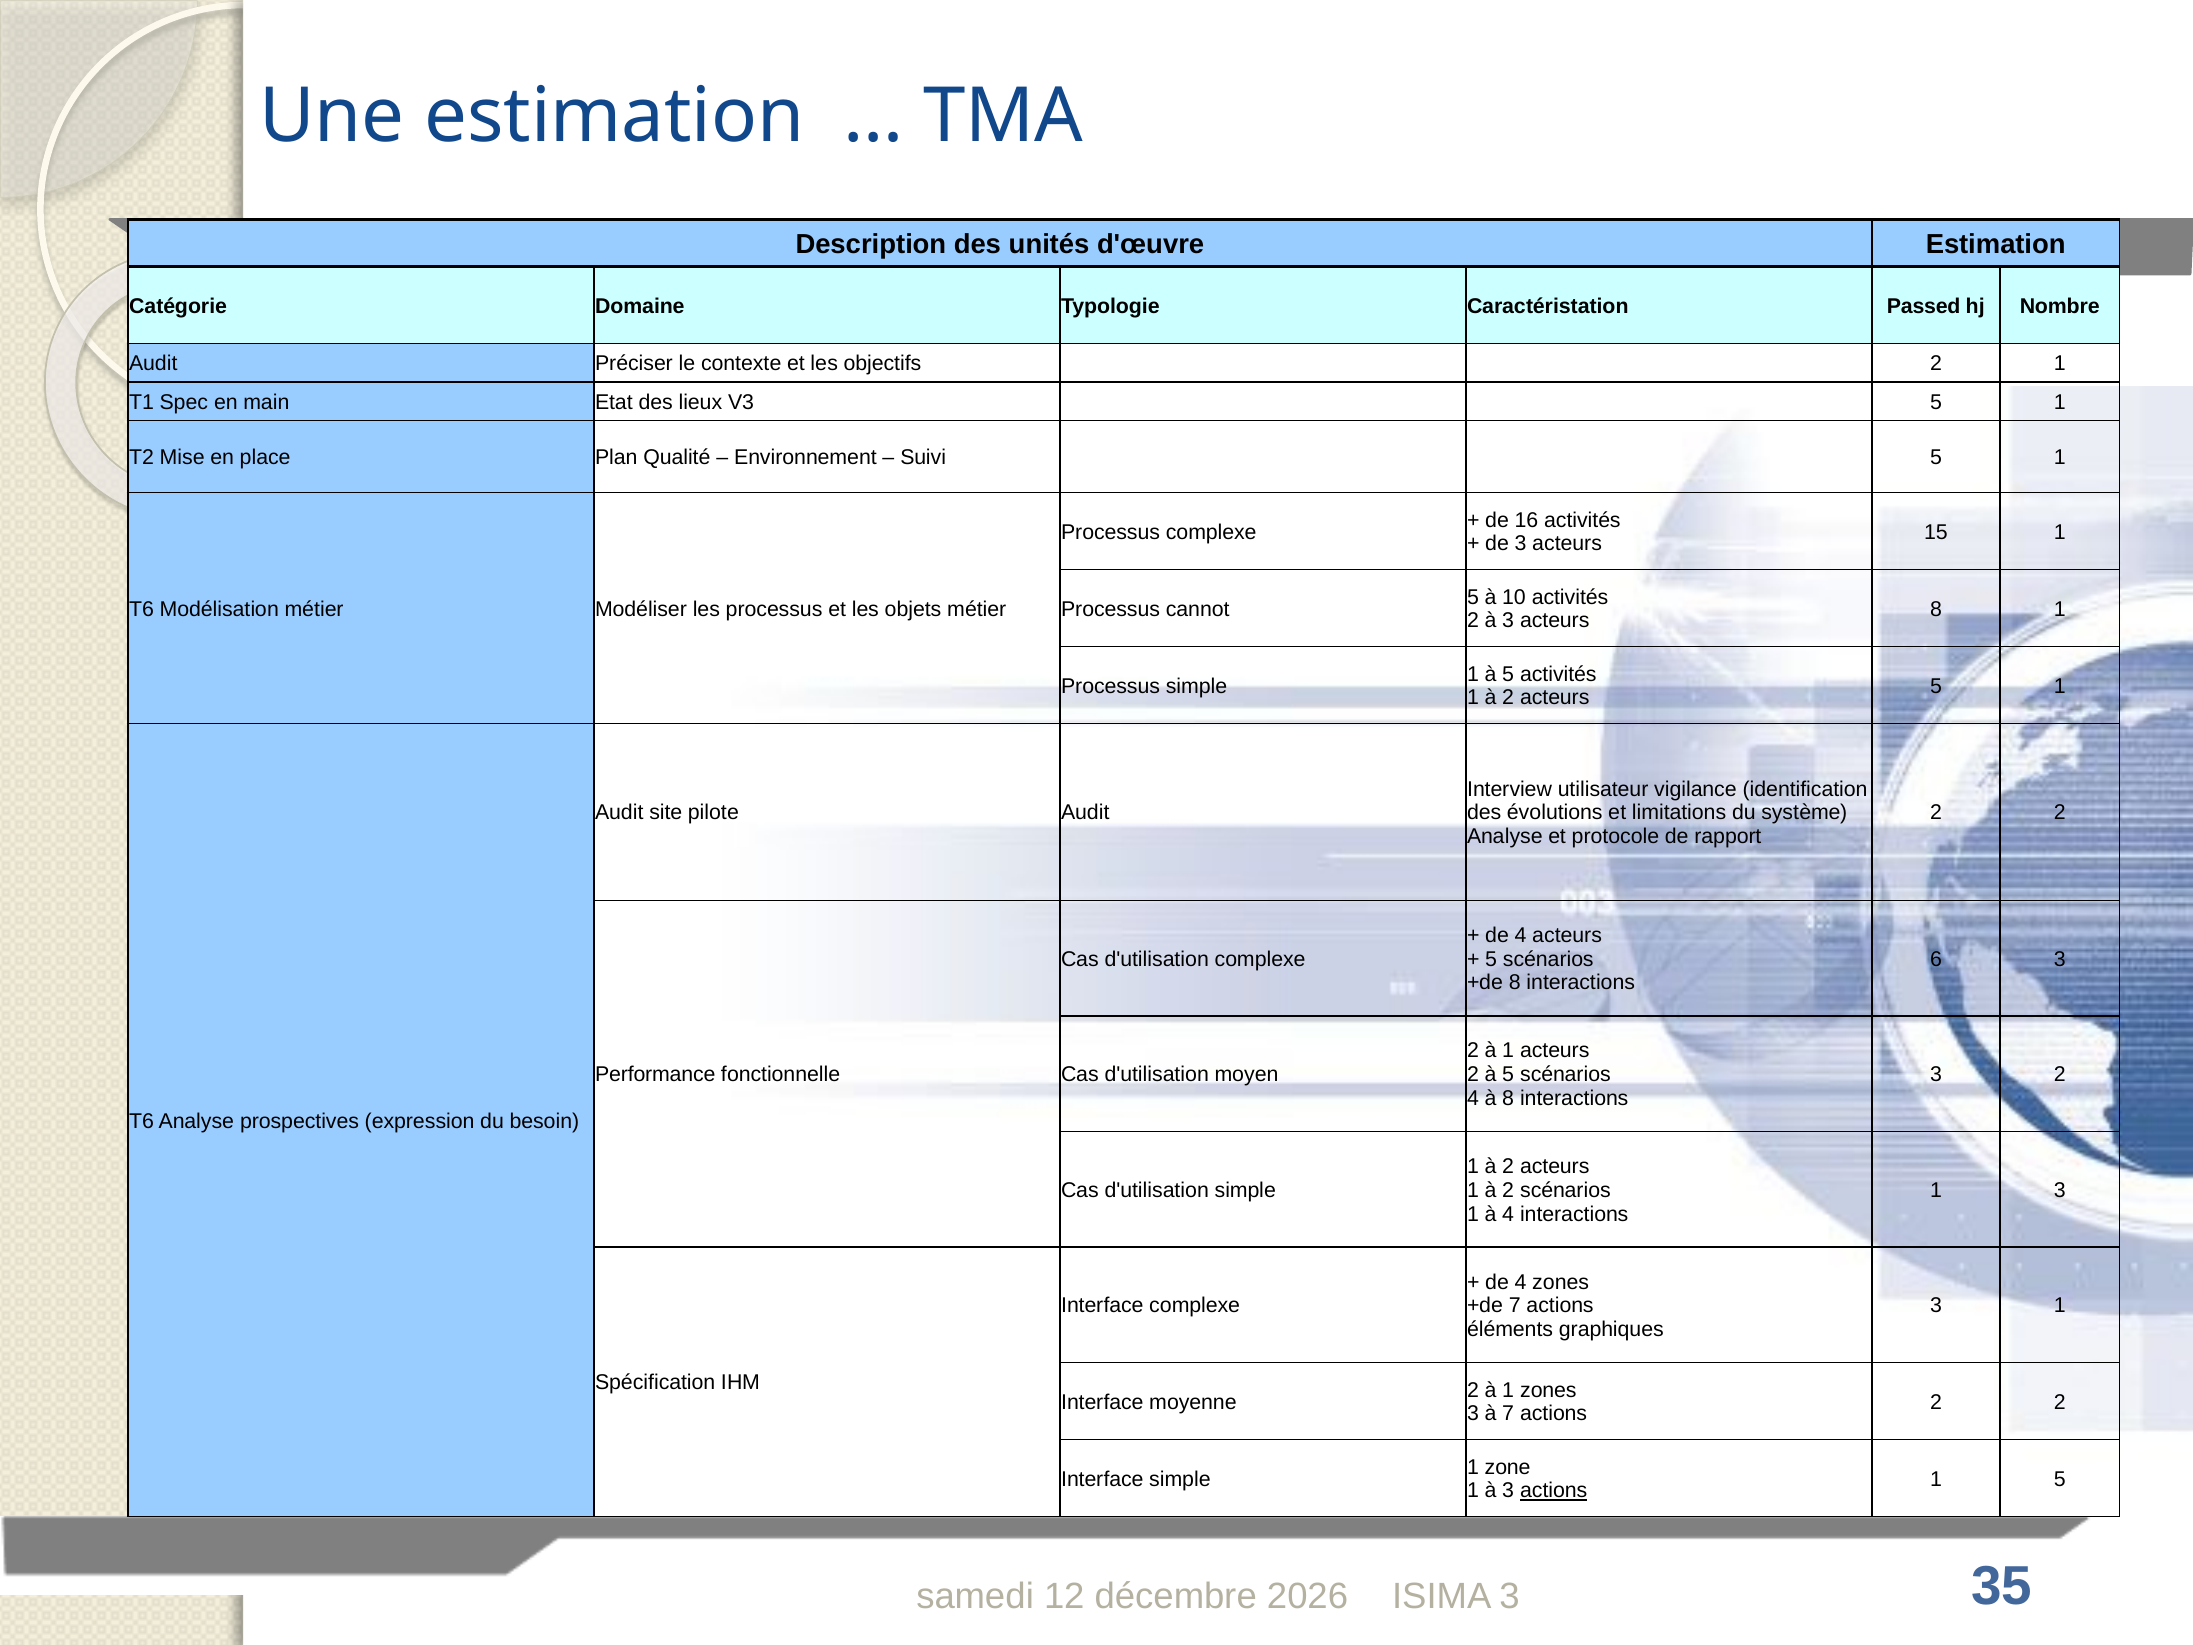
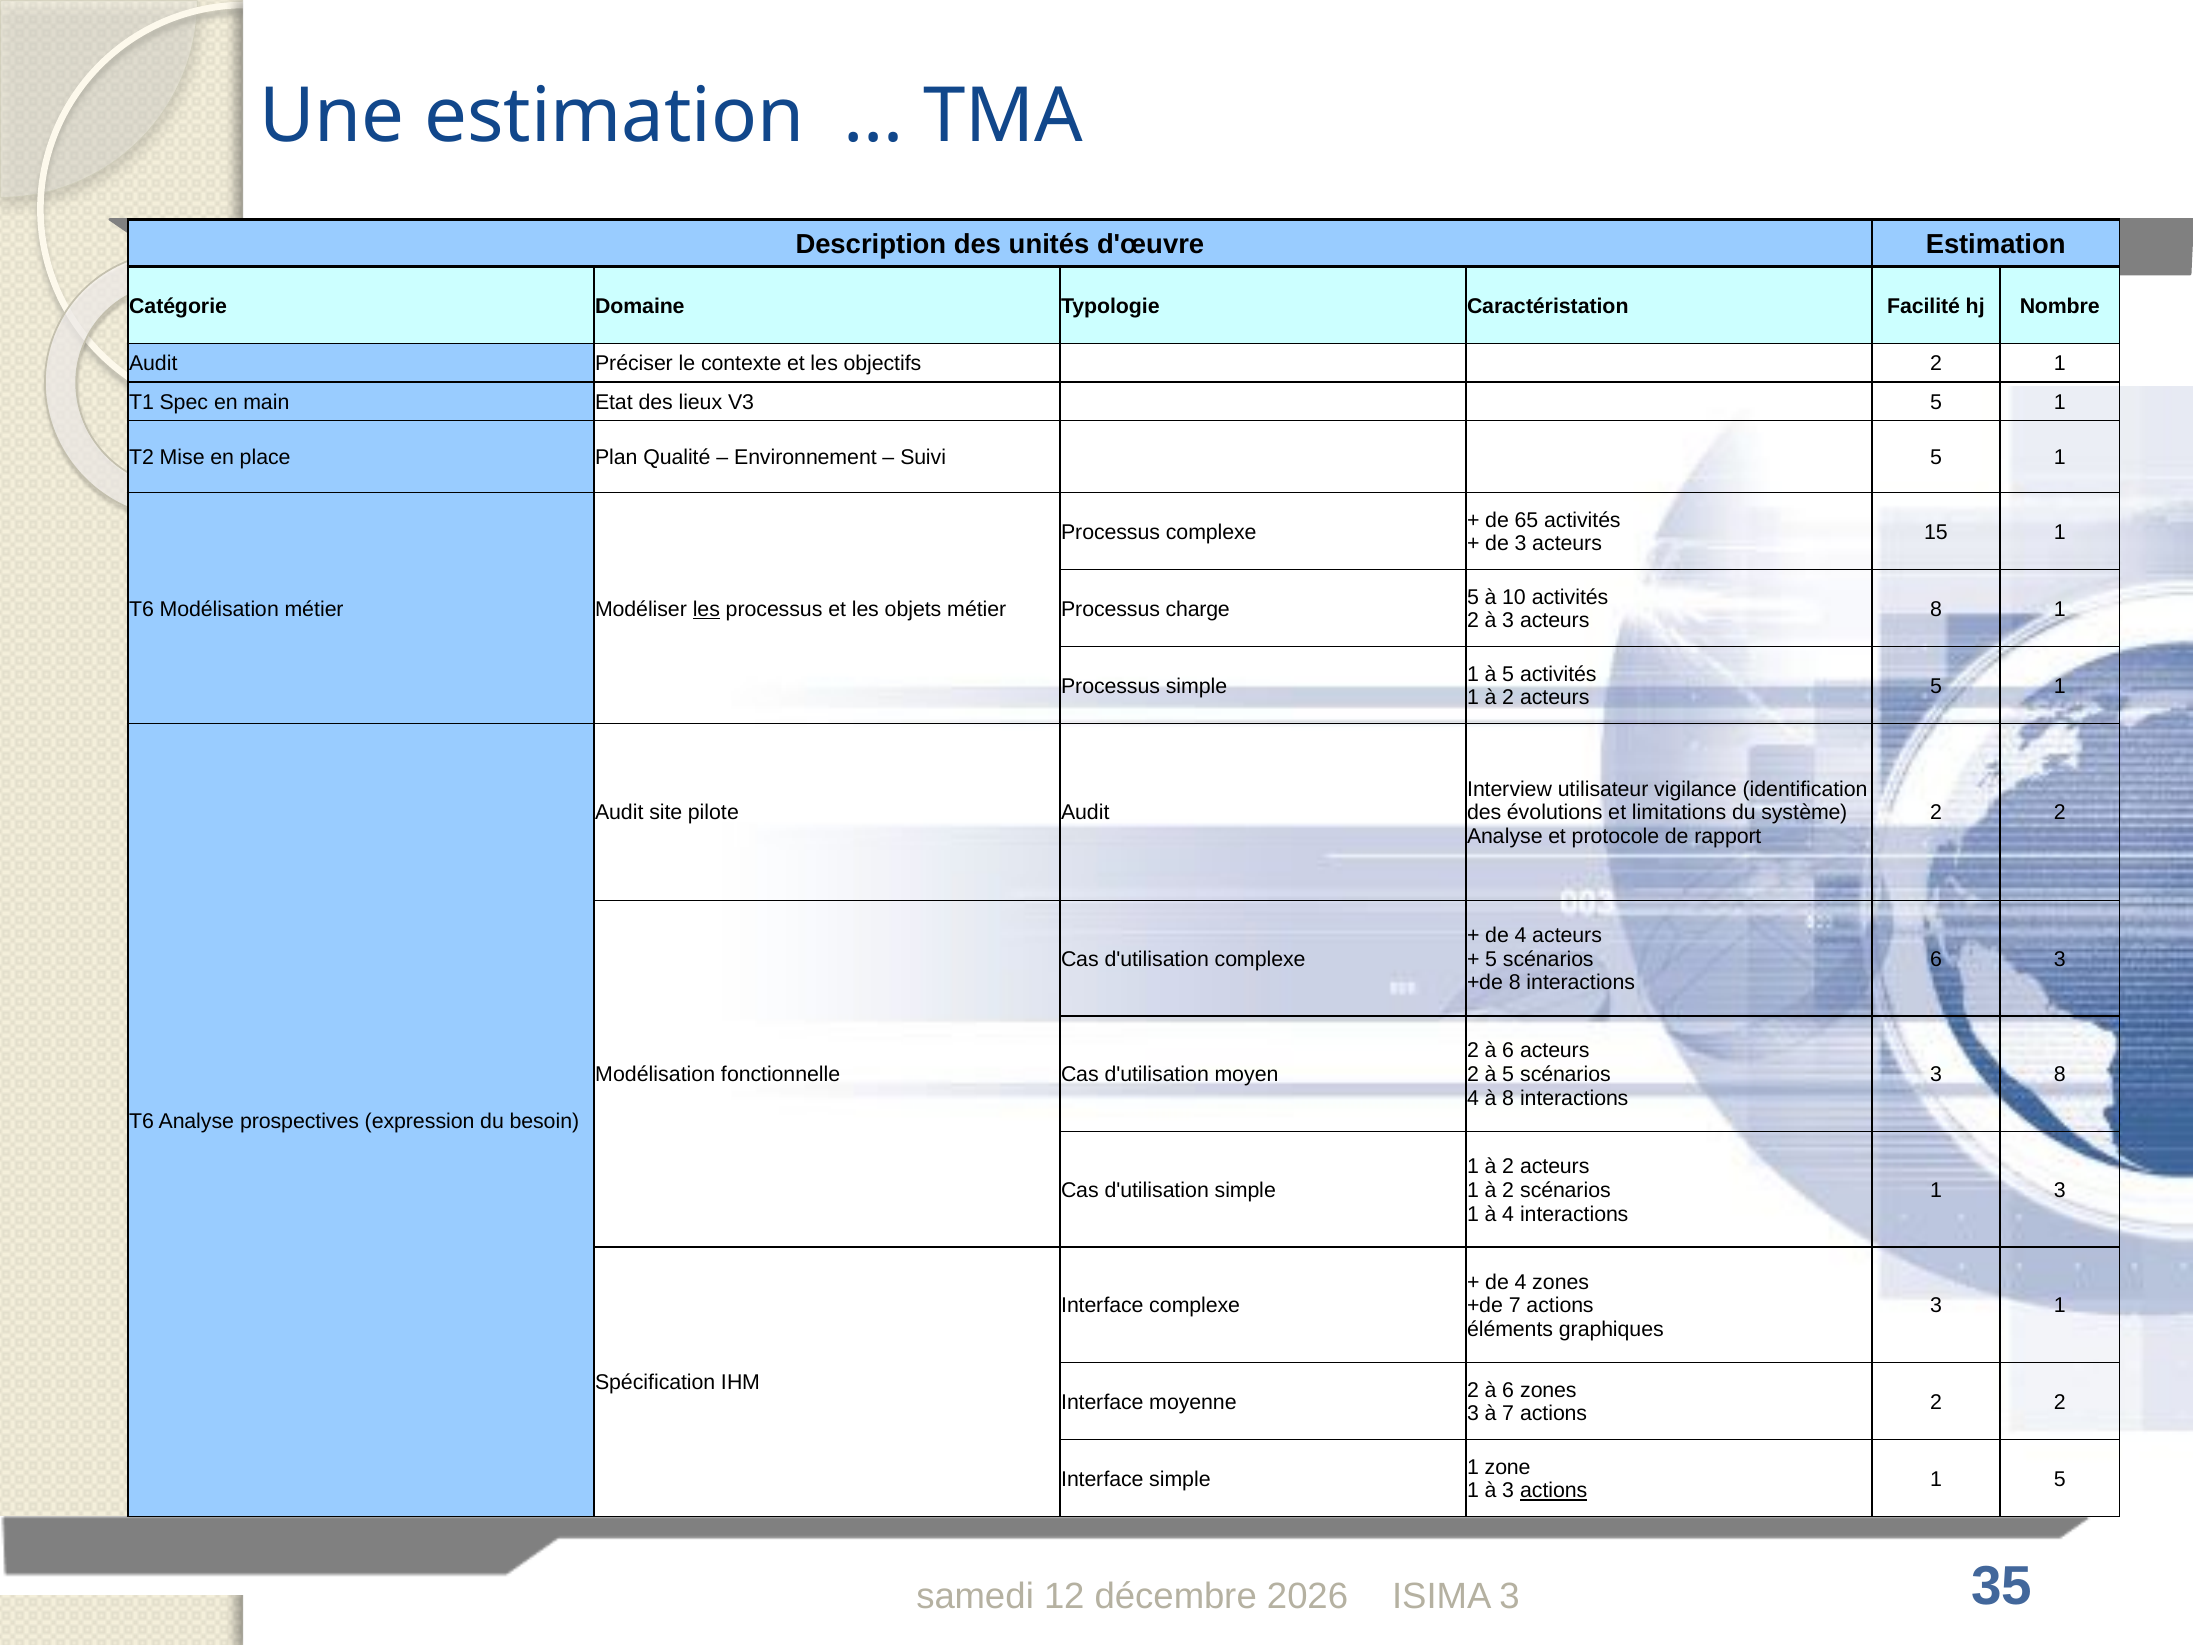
Passed: Passed -> Facilité
16: 16 -> 65
les at (706, 609) underline: none -> present
cannot: cannot -> charge
1 at (1508, 1051): 1 -> 6
Performance at (655, 1075): Performance -> Modélisation
3 2: 2 -> 8
1 at (1508, 1390): 1 -> 6
